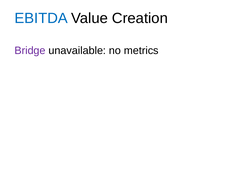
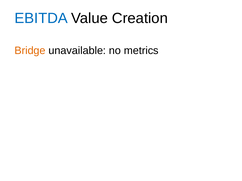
Bridge colour: purple -> orange
